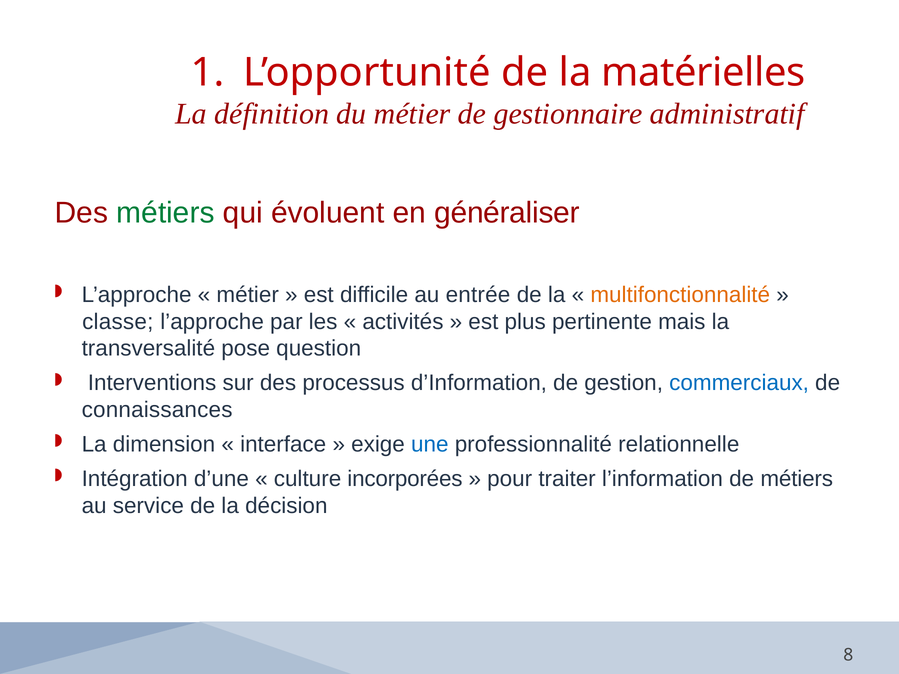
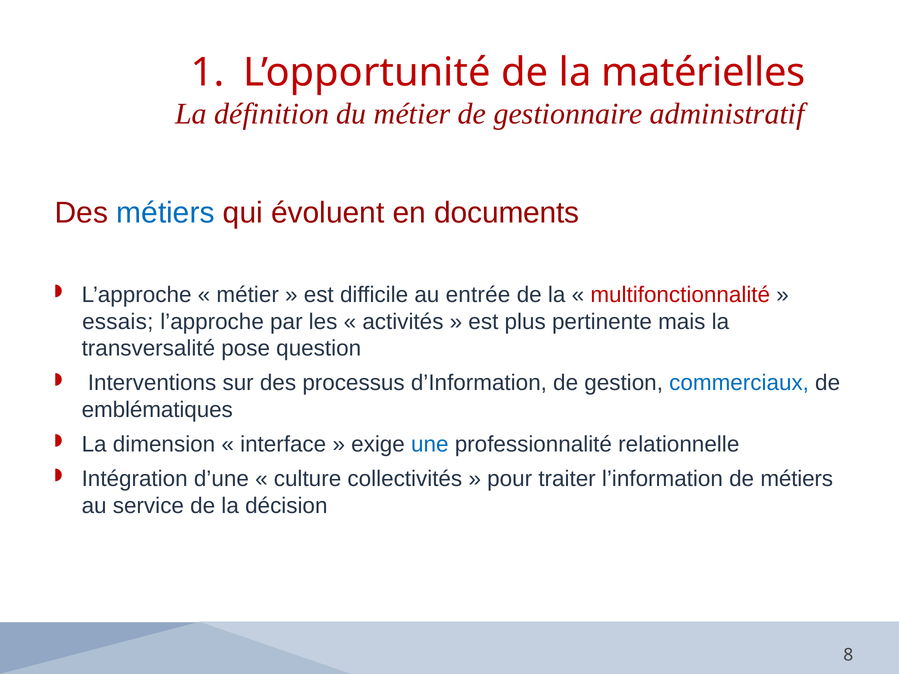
métiers at (165, 213) colour: green -> blue
généraliser: généraliser -> documents
multifonctionnalité colour: orange -> red
classe: classe -> essais
connaissances: connaissances -> emblématiques
incorporées: incorporées -> collectivités
